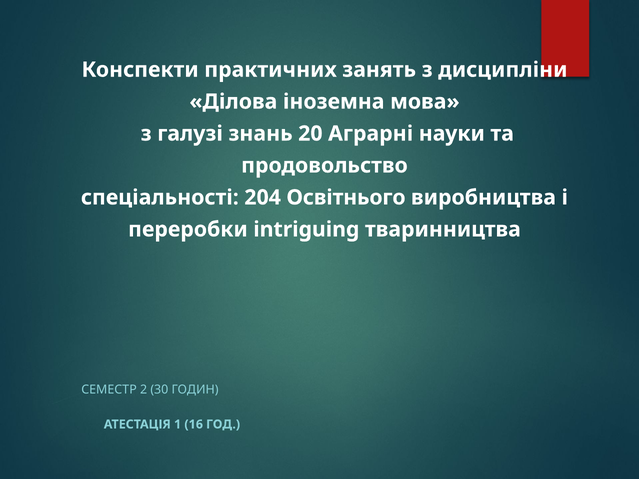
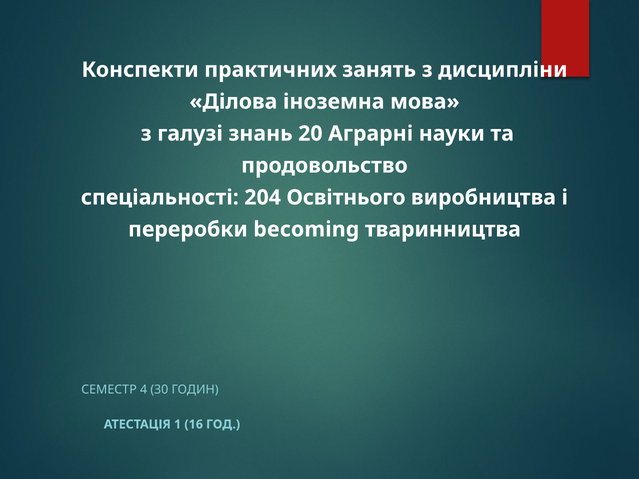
intriguing: intriguing -> becoming
2: 2 -> 4
